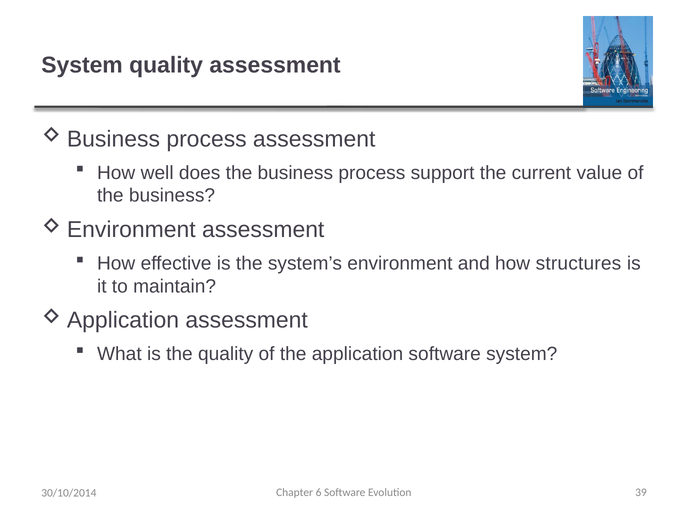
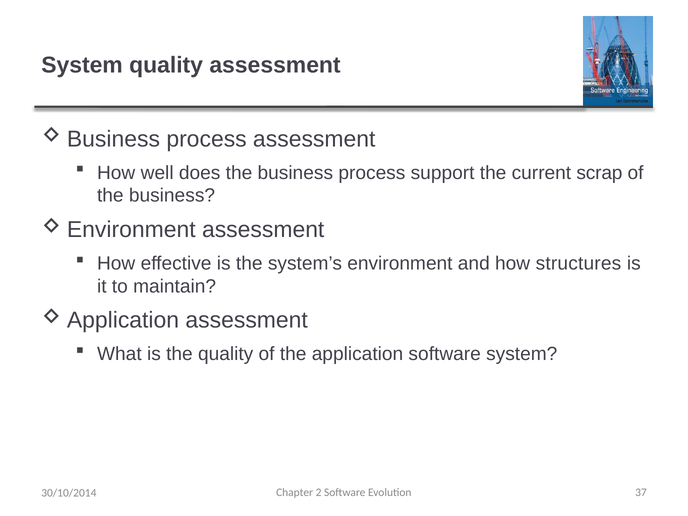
value: value -> scrap
6: 6 -> 2
39: 39 -> 37
